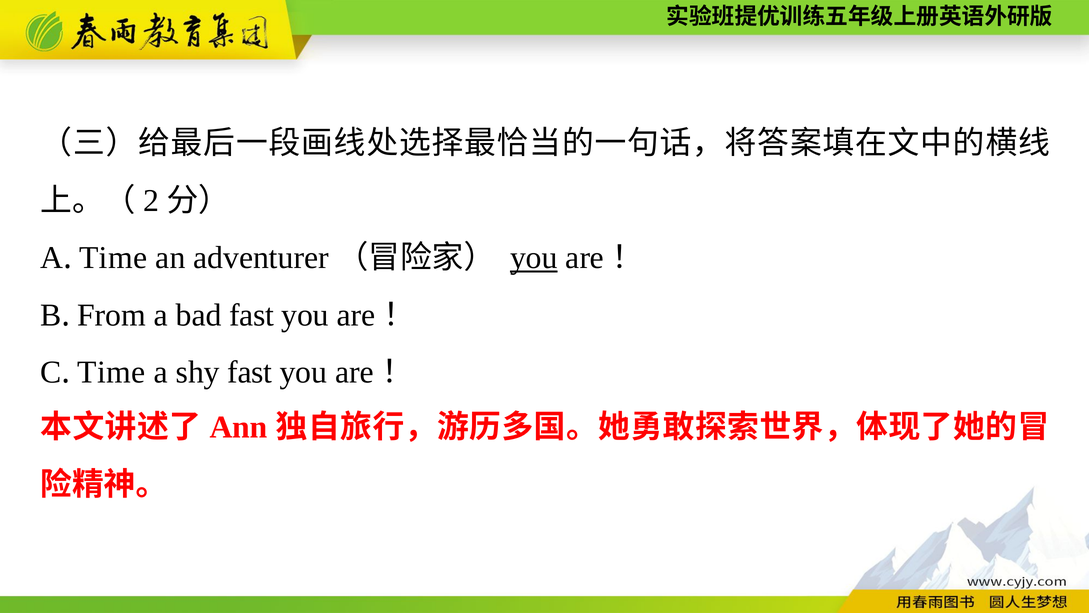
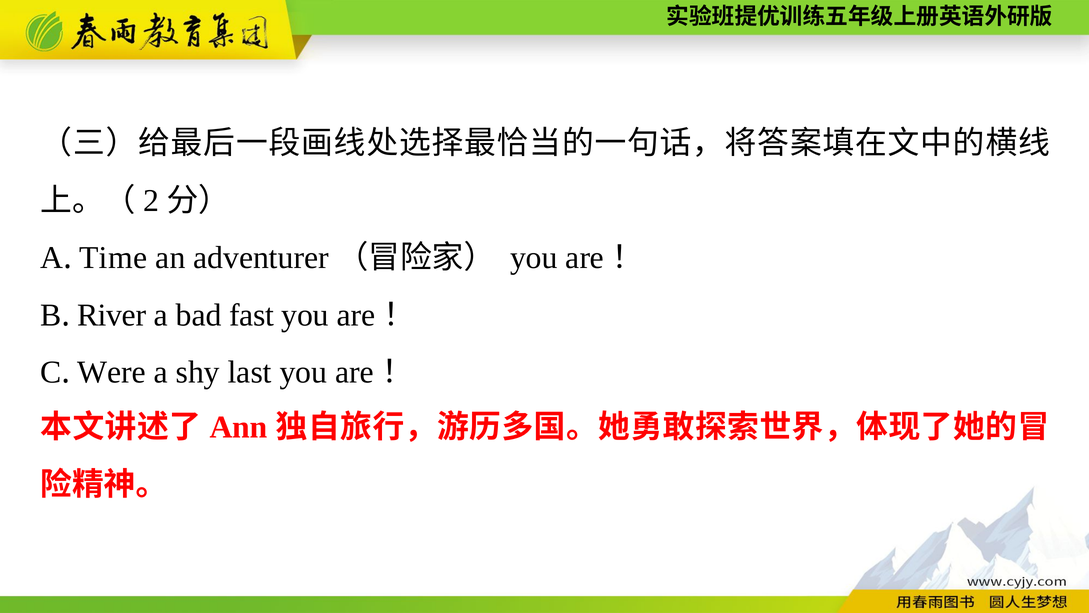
you at (534, 258) underline: present -> none
From: From -> River
Time at (111, 372): Time -> Were
shy fast: fast -> last
